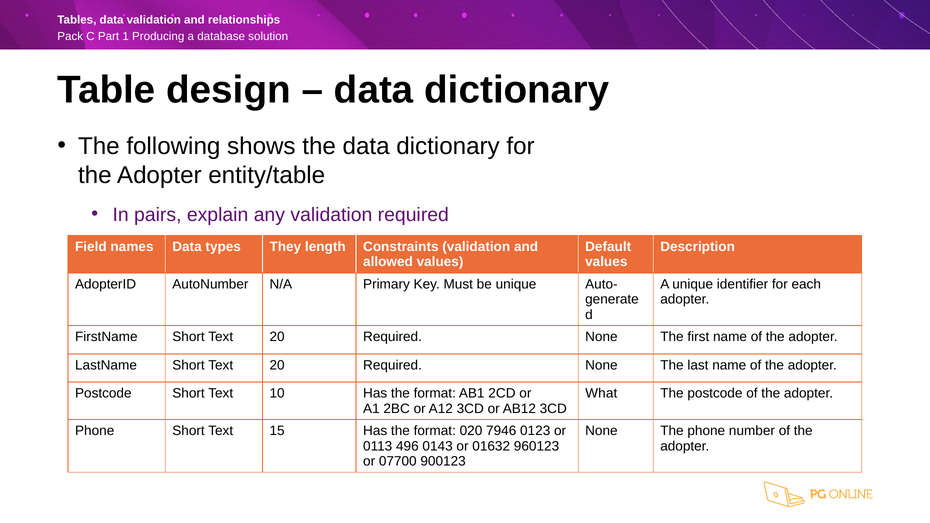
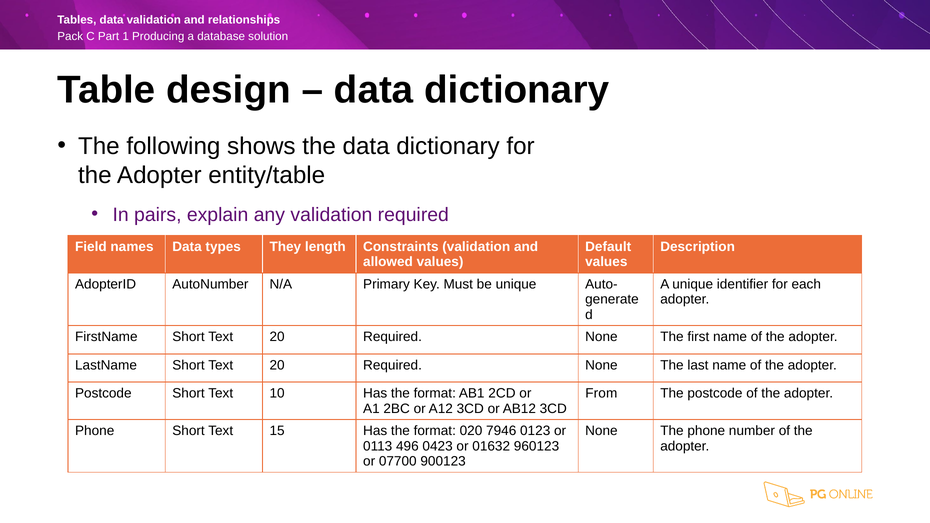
What: What -> From
0143: 0143 -> 0423
